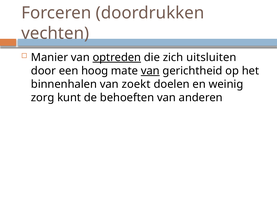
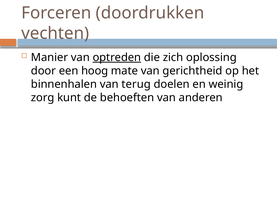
uitsluiten: uitsluiten -> oplossing
van at (150, 71) underline: present -> none
zoekt: zoekt -> terug
